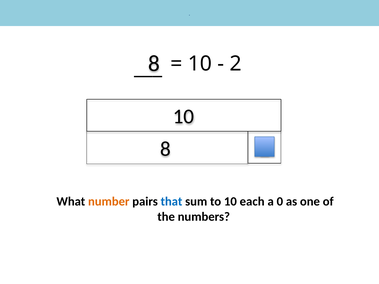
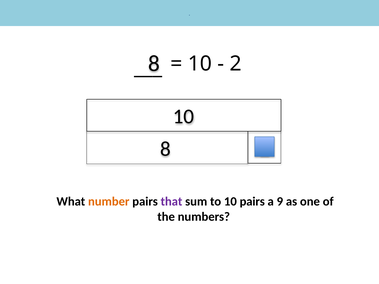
that colour: blue -> purple
10 each: each -> pairs
0: 0 -> 9
